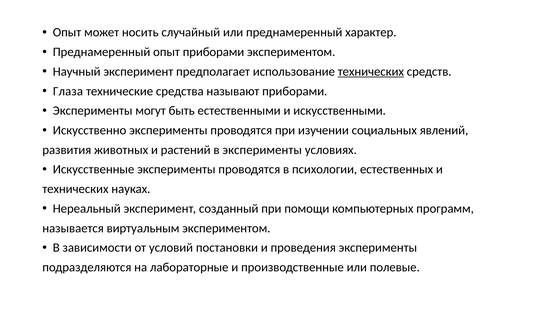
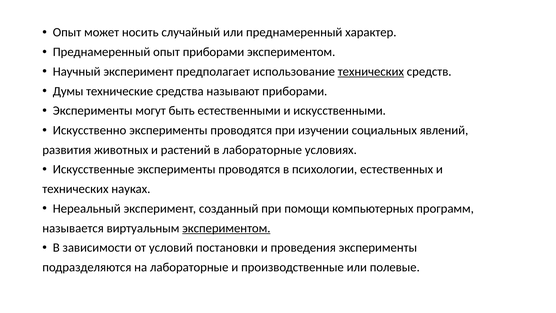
Глаза: Глаза -> Думы
в эксперименты: эксперименты -> лабораторные
экспериментом at (226, 228) underline: none -> present
